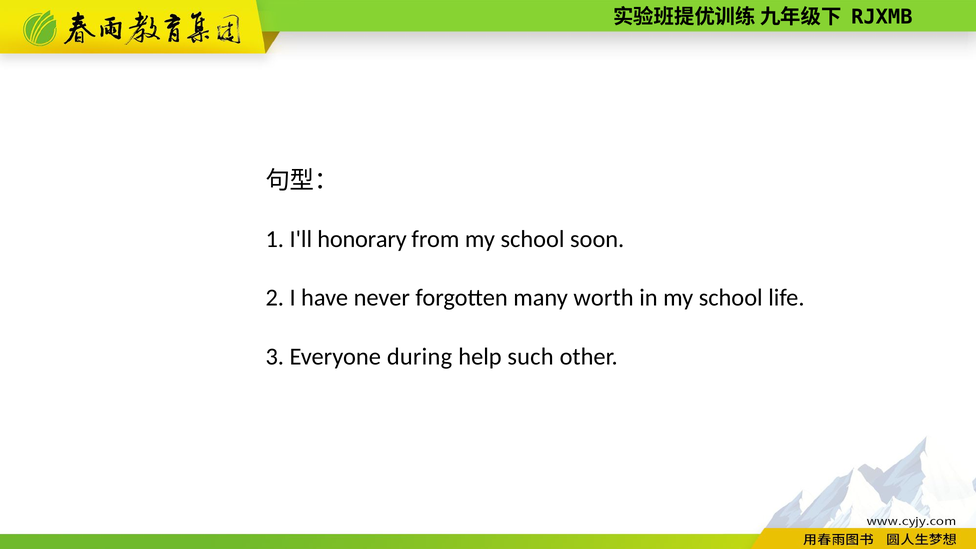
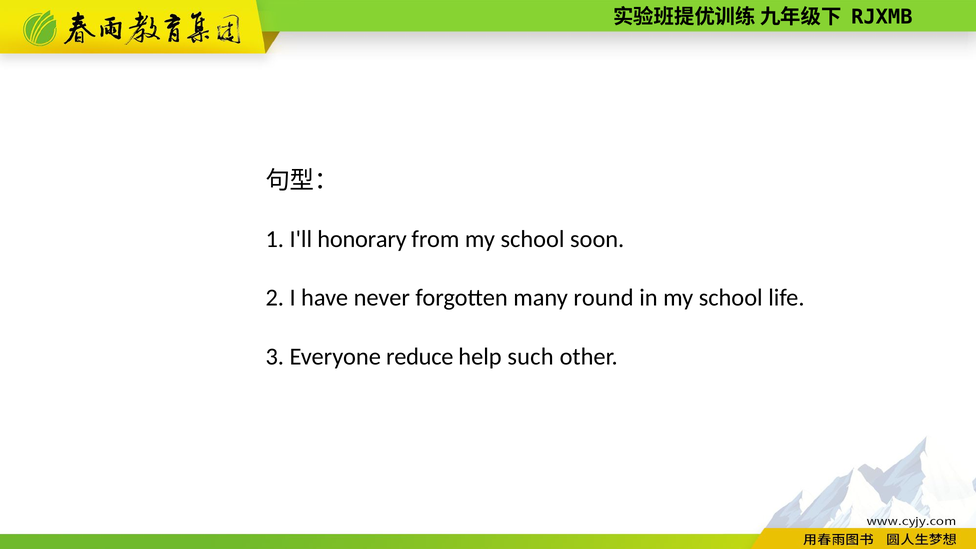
worth: worth -> round
during: during -> reduce
